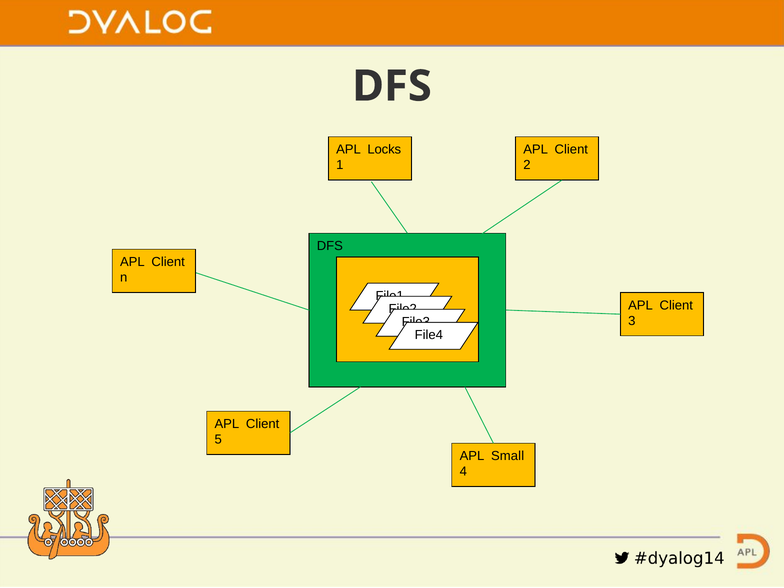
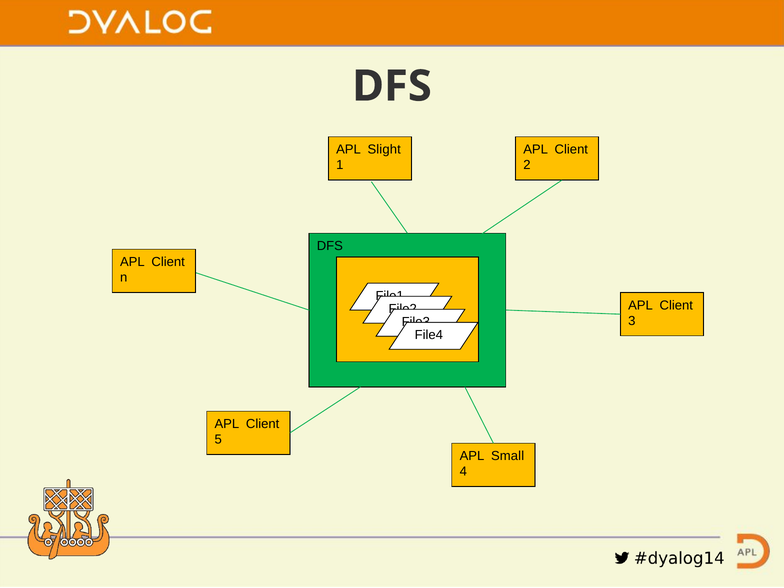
Locks: Locks -> Slight
